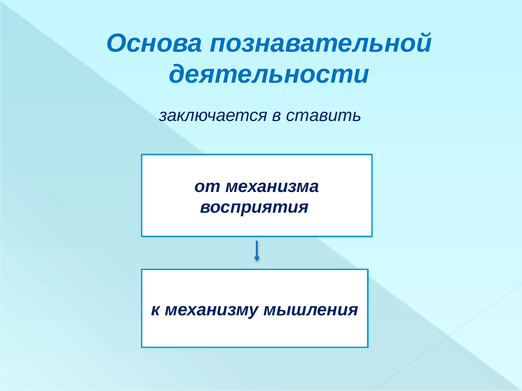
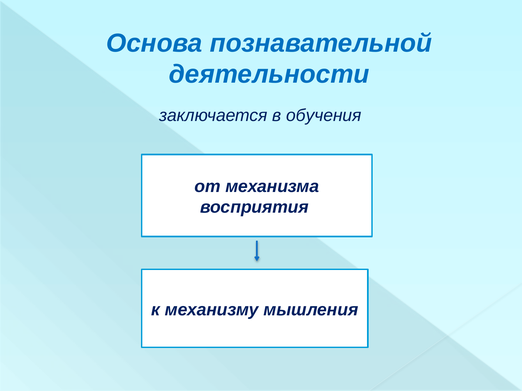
ставить: ставить -> обучения
